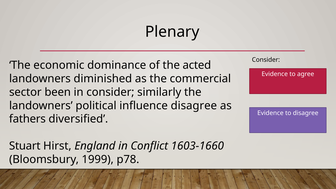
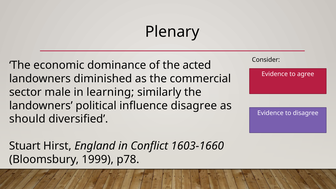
been: been -> male
in consider: consider -> learning
fathers: fathers -> should
